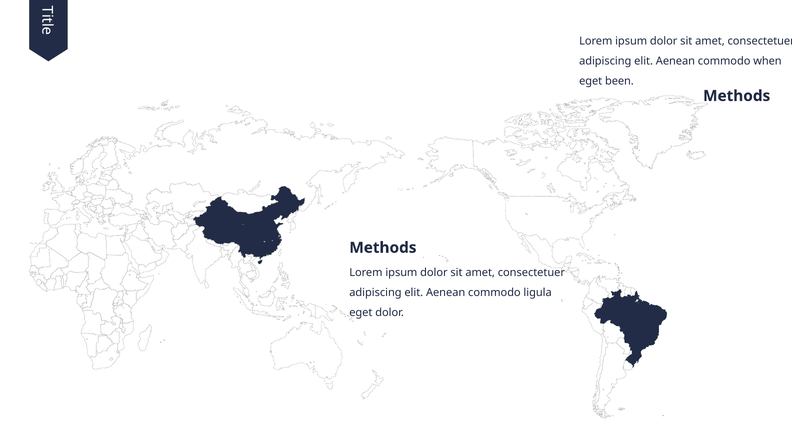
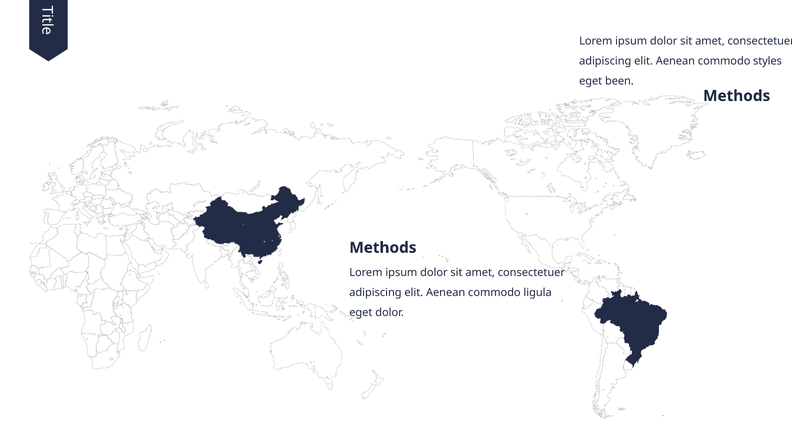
when: when -> styles
